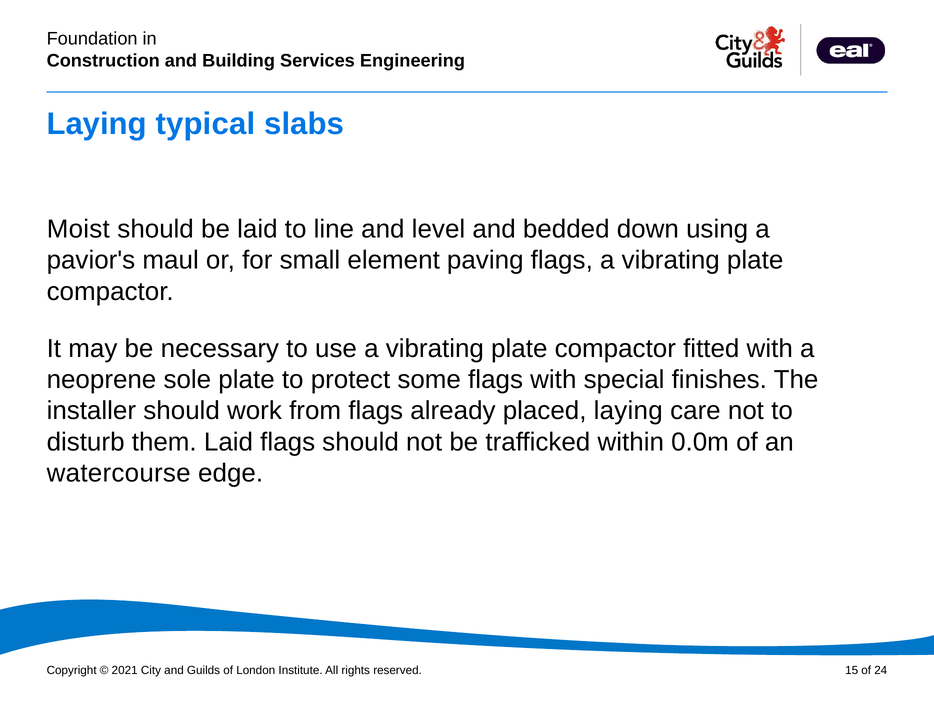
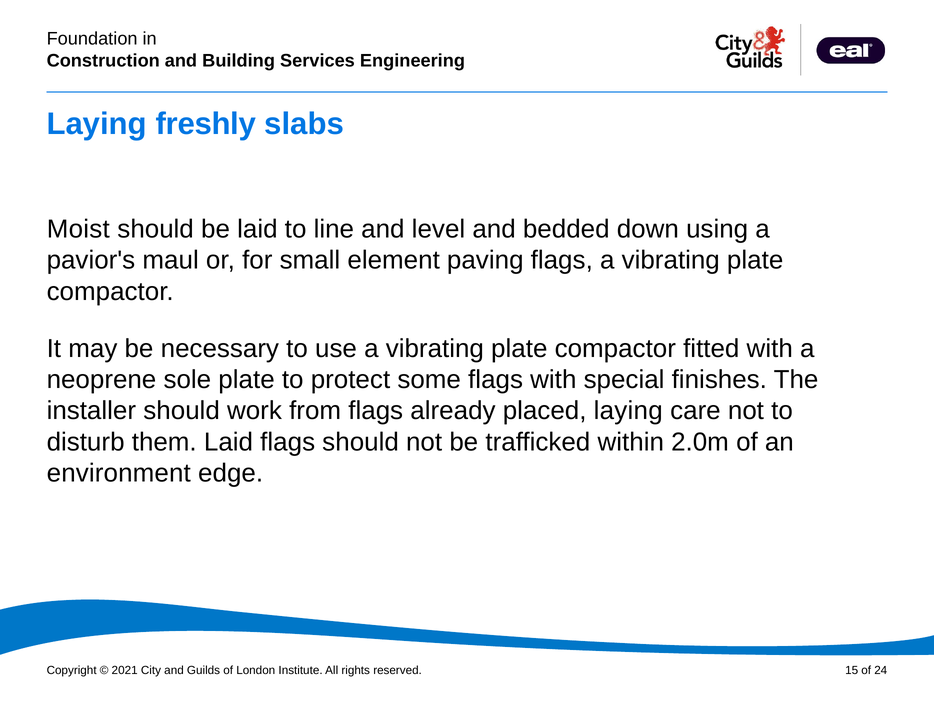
typical: typical -> freshly
0.0m: 0.0m -> 2.0m
watercourse: watercourse -> environment
